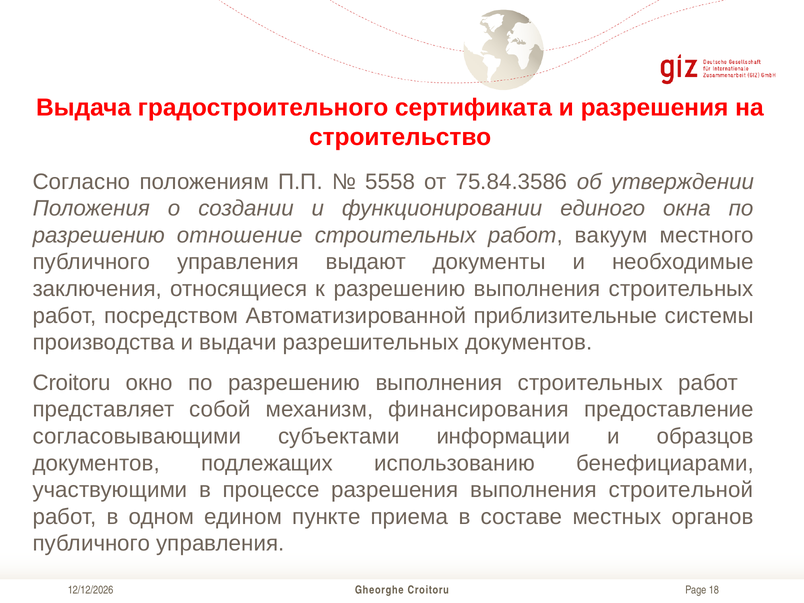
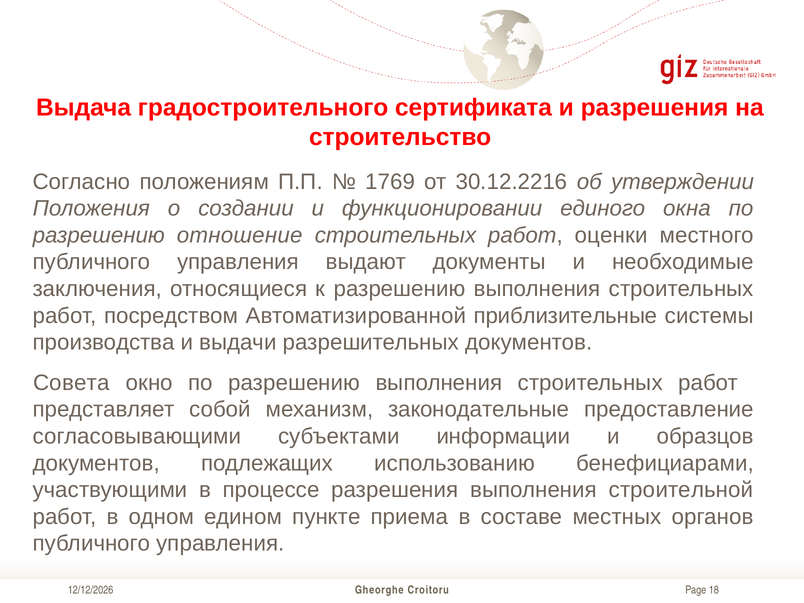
5558: 5558 -> 1769
75.84.3586: 75.84.3586 -> 30.12.2216
вакуум: вакуум -> оценки
Croitoru at (72, 383): Croitoru -> Совета
финансирования: финансирования -> законодательные
